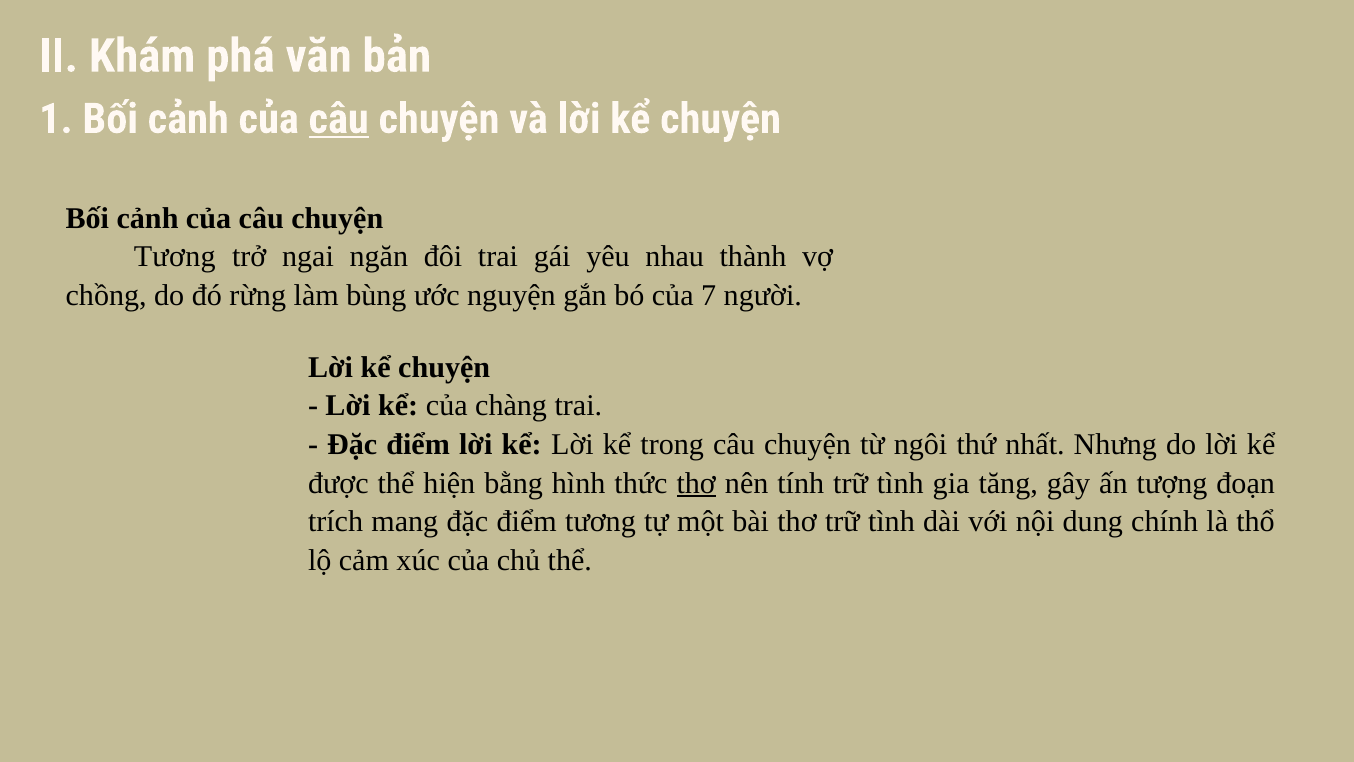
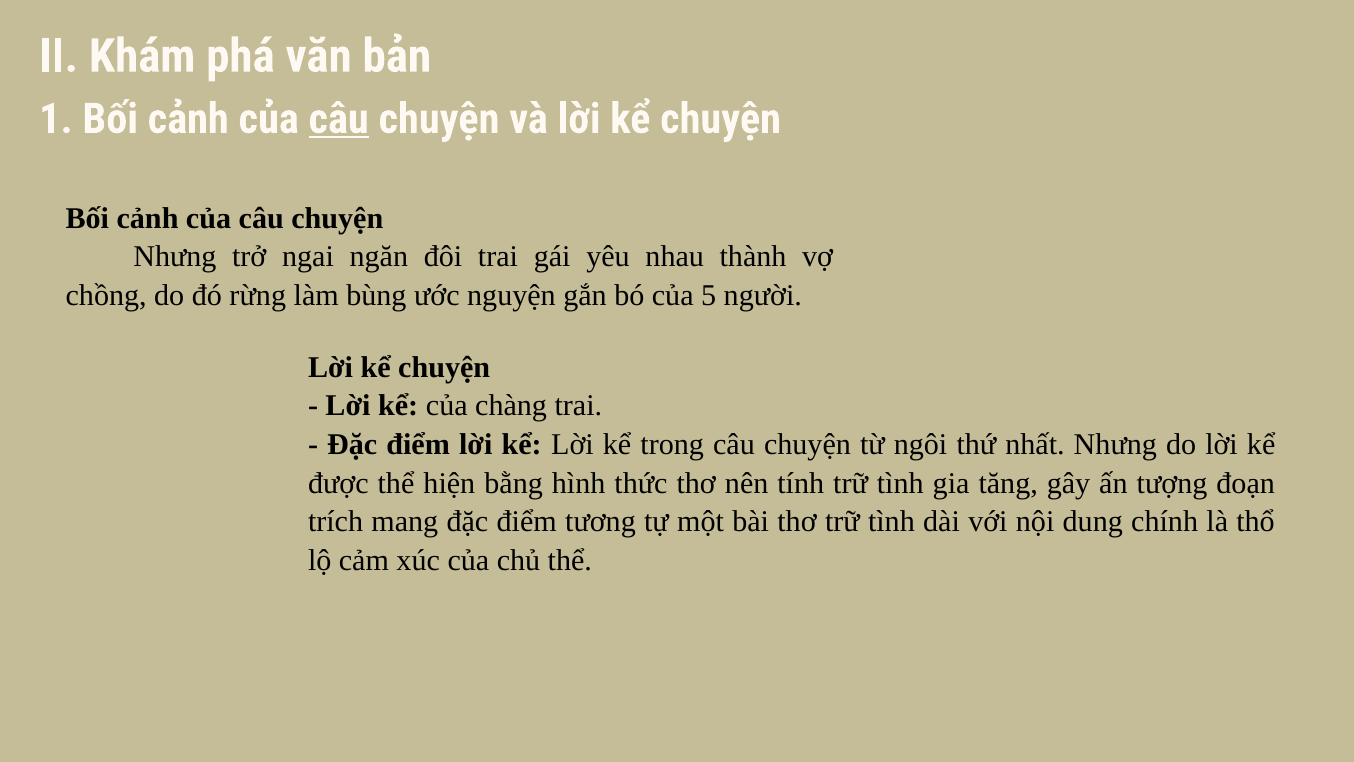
Tương at (175, 257): Tương -> Nhưng
7: 7 -> 5
thơ at (696, 483) underline: present -> none
